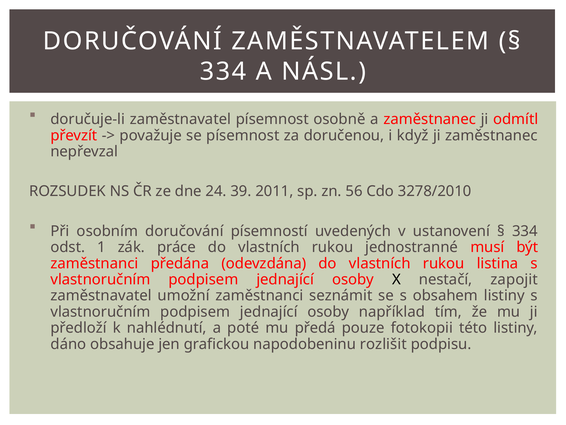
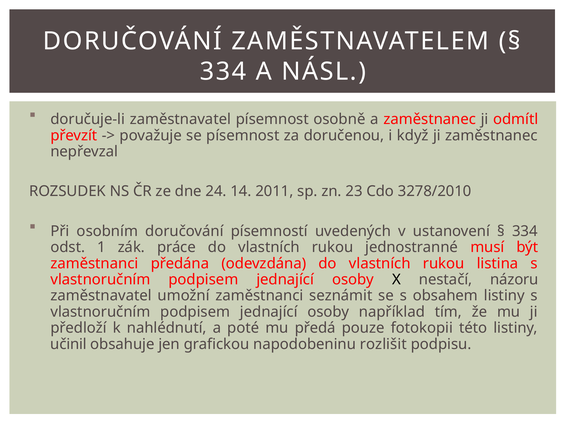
39: 39 -> 14
56: 56 -> 23
zapojit: zapojit -> názoru
dáno: dáno -> učinil
